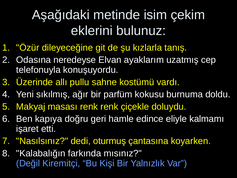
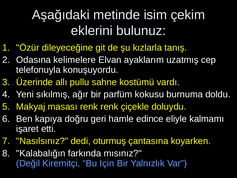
neredeyse: neredeyse -> kelimelere
Kişi: Kişi -> Için
